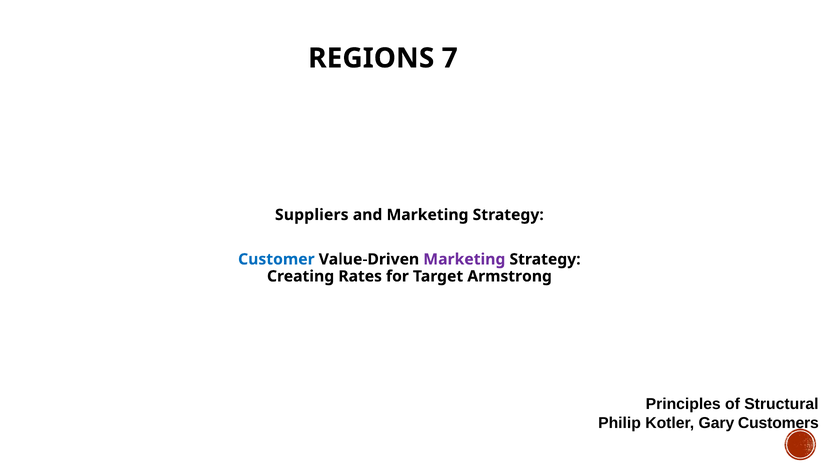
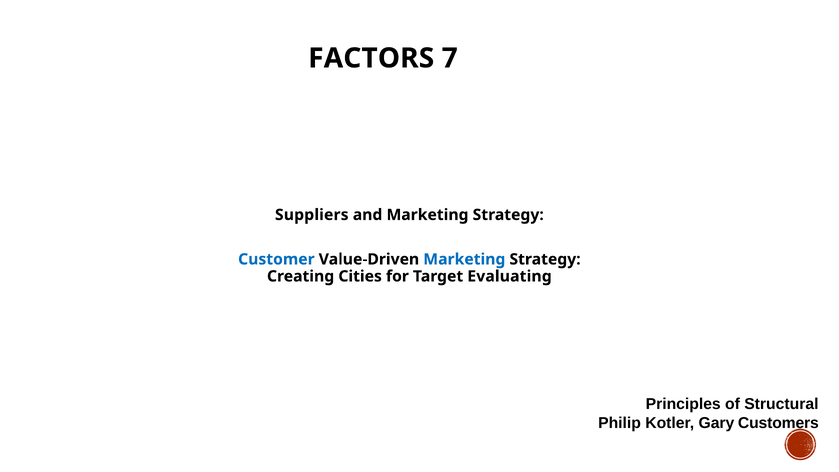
REGIONS: REGIONS -> FACTORS
Marketing at (464, 259) colour: purple -> blue
Rates: Rates -> Cities
Armstrong: Armstrong -> Evaluating
